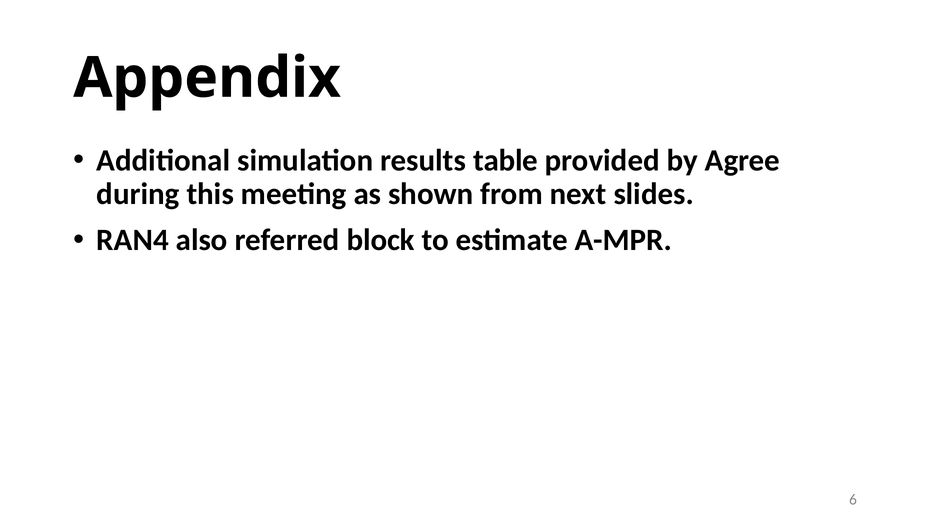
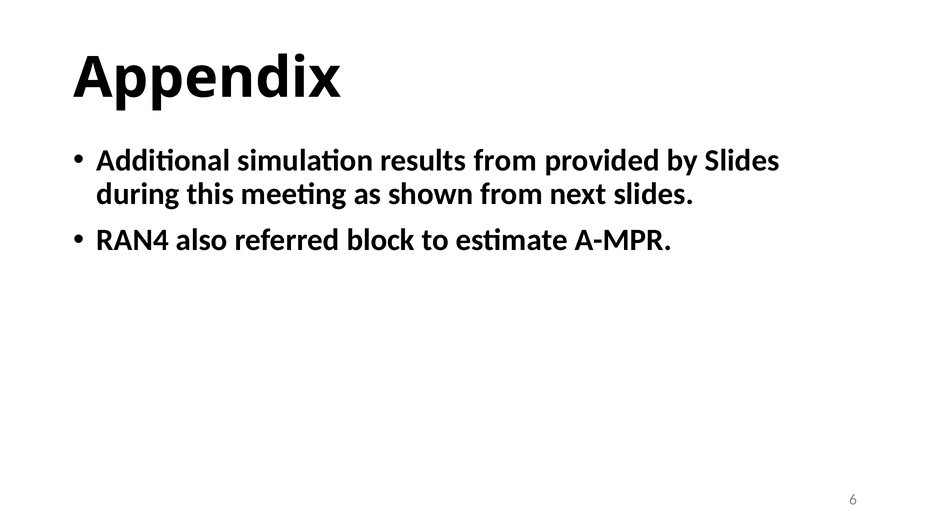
results table: table -> from
by Agree: Agree -> Slides
